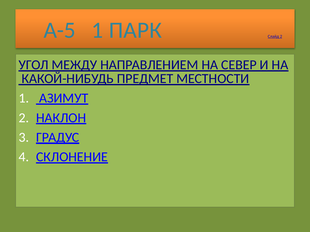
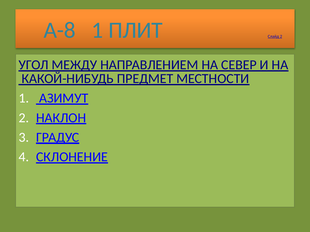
А-5: А-5 -> А-8
ПАРК: ПАРК -> ПЛИТ
